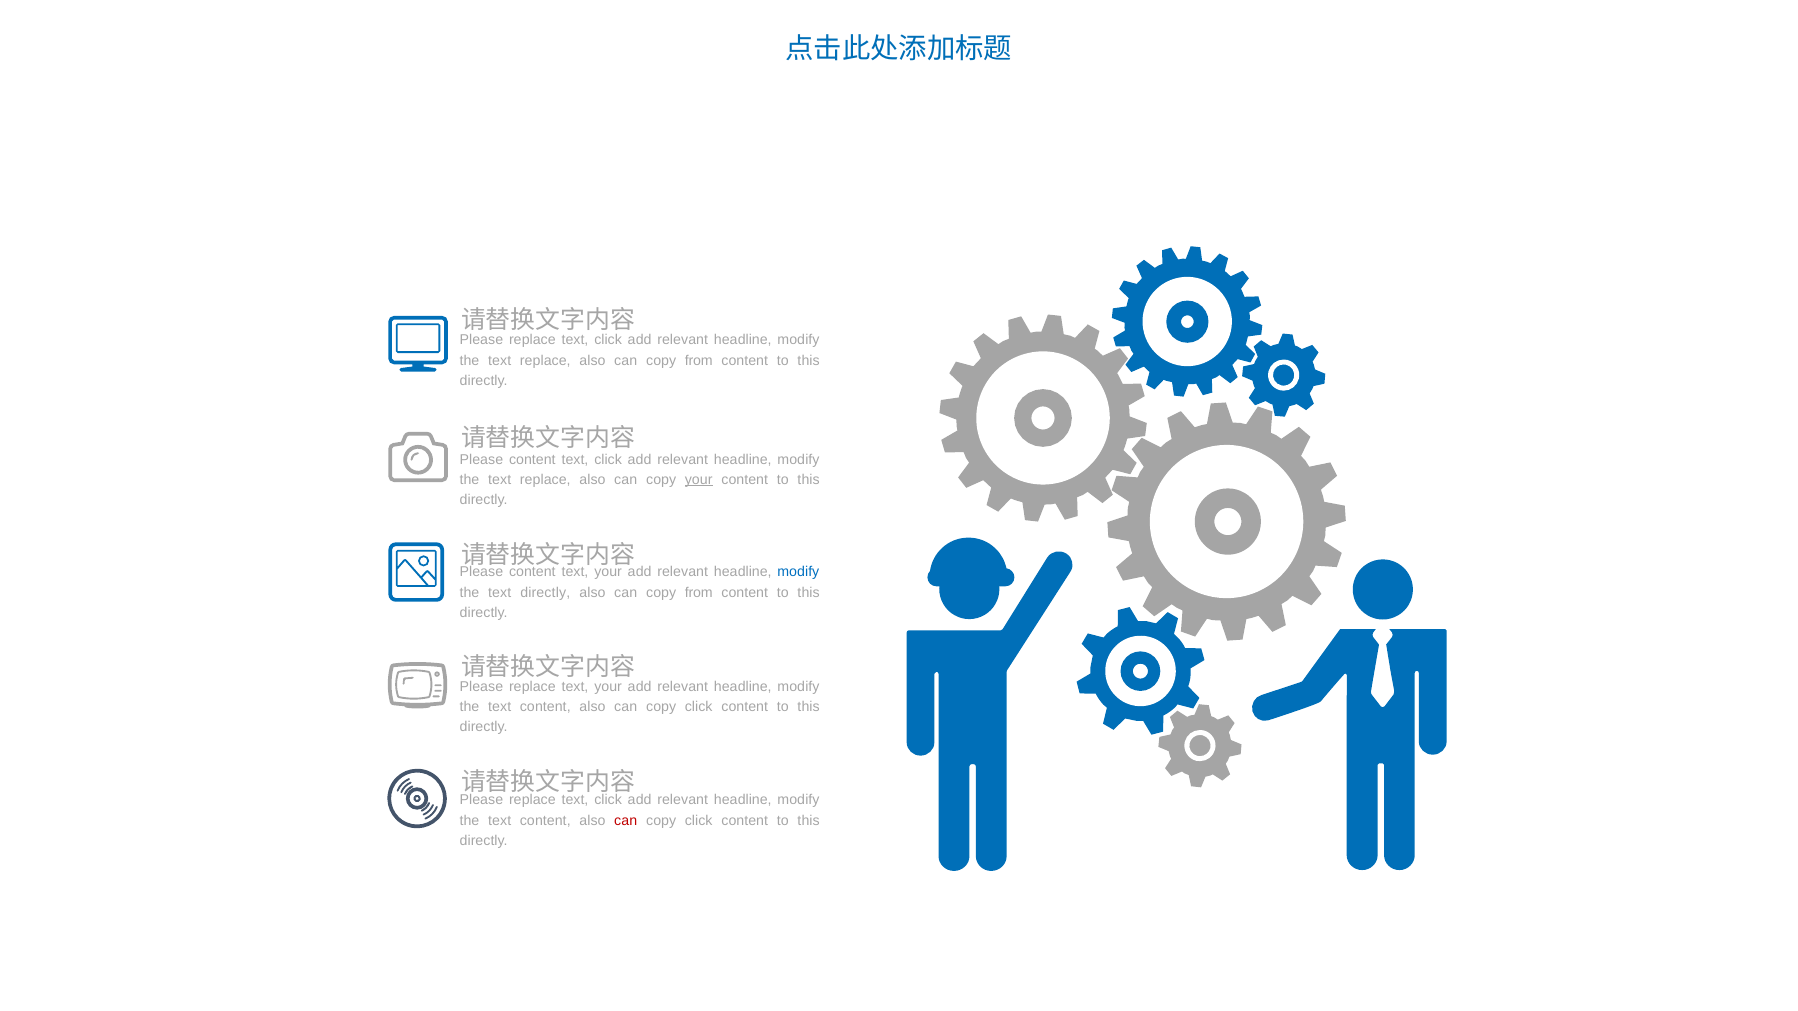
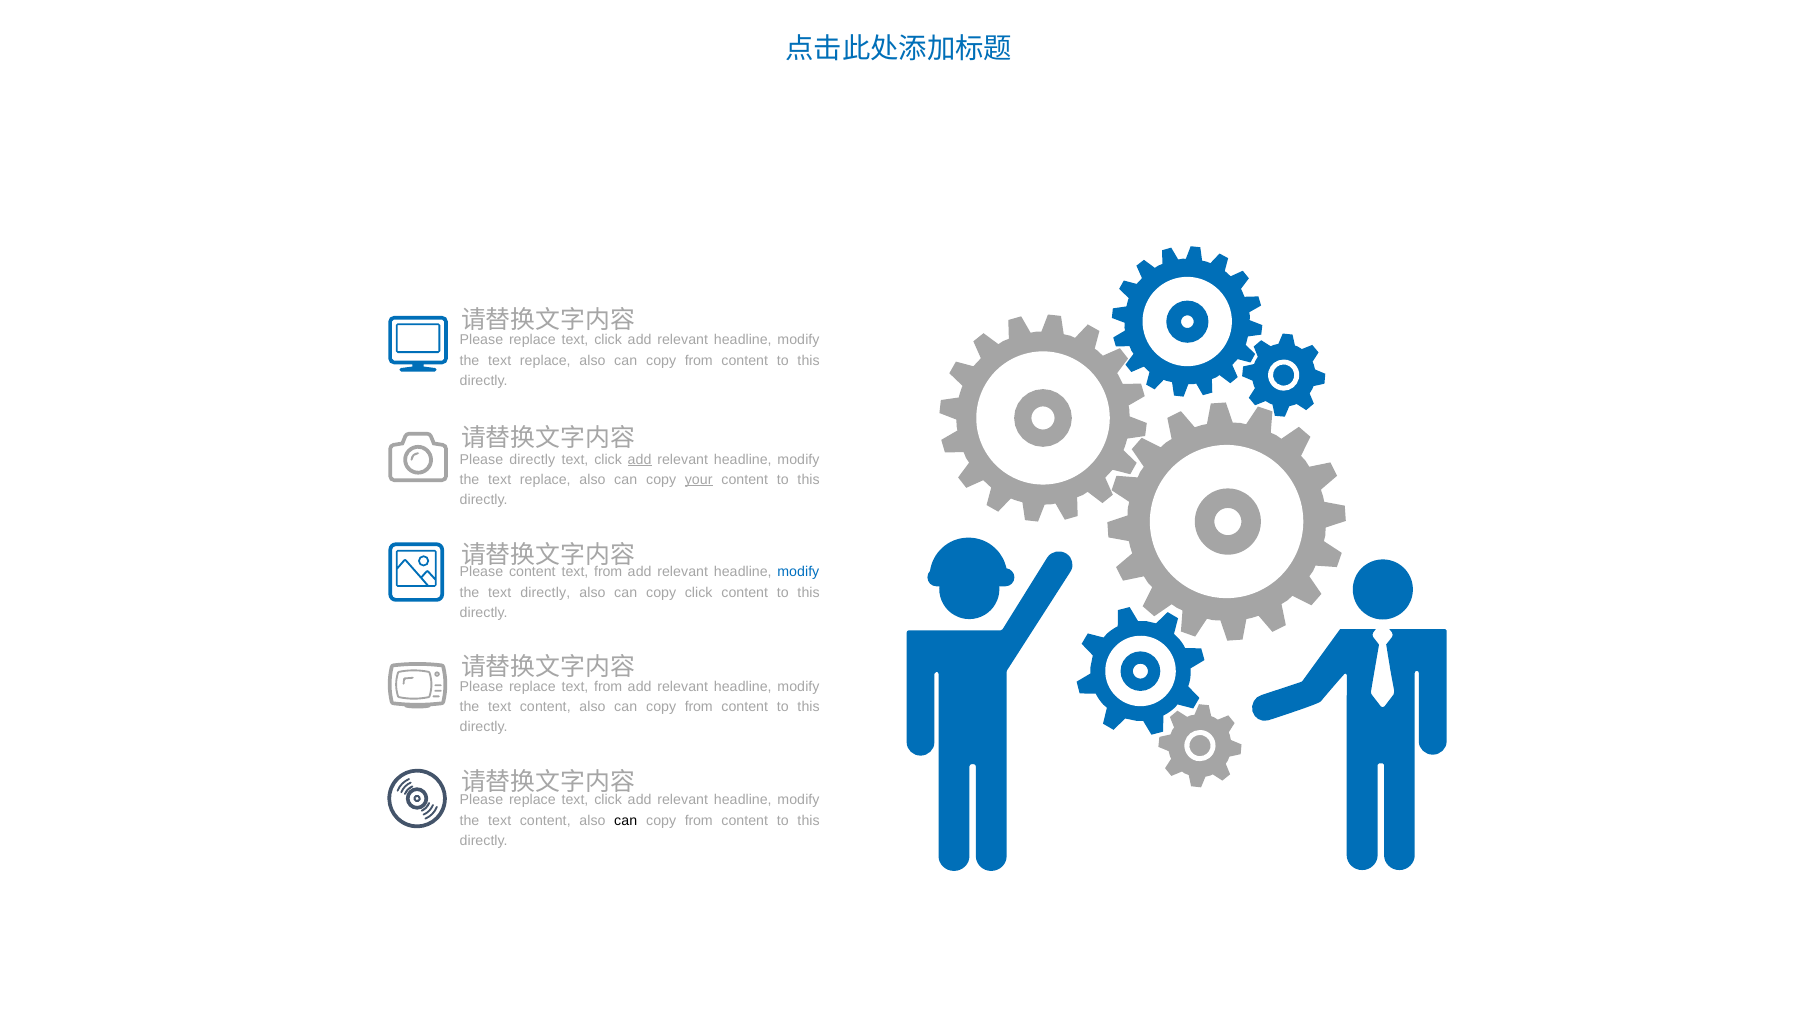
content at (532, 460): content -> directly
add at (640, 460) underline: none -> present
your at (608, 572): your -> from
from at (699, 593): from -> click
replace text your: your -> from
click at (699, 707): click -> from
can at (626, 821) colour: red -> black
click at (699, 821): click -> from
